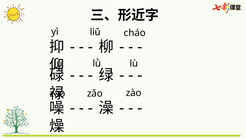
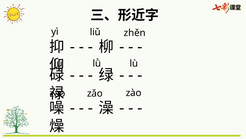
cháo: cháo -> zhěn
